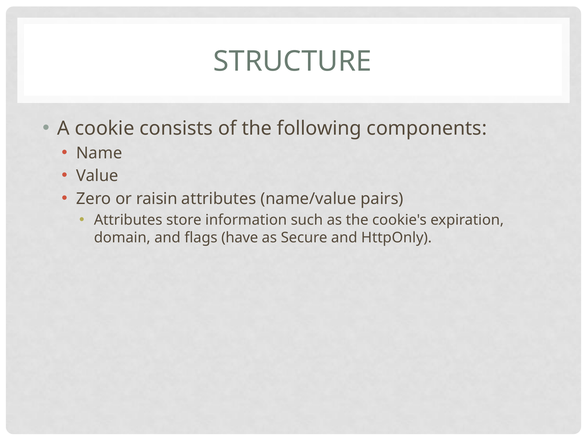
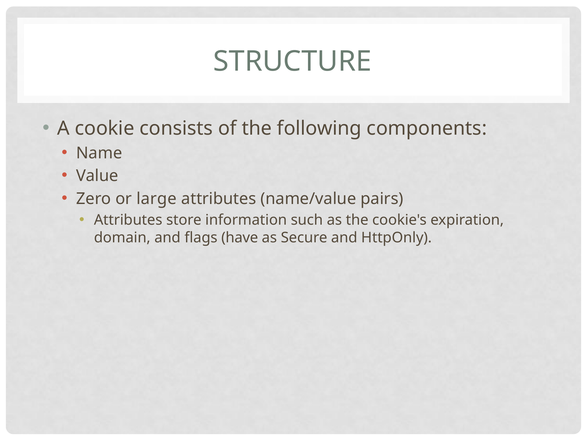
raisin: raisin -> large
